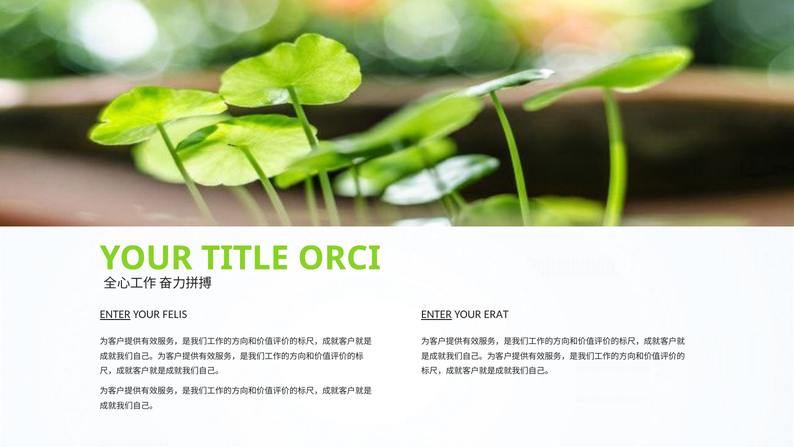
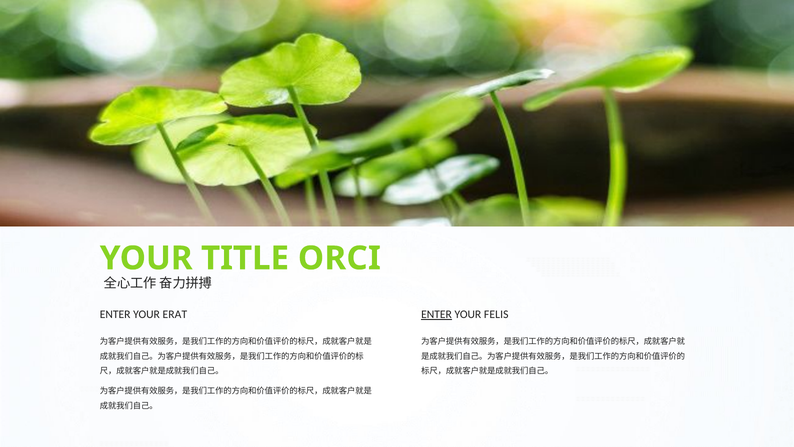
ENTER at (115, 314) underline: present -> none
FELIS: FELIS -> ERAT
ERAT: ERAT -> FELIS
